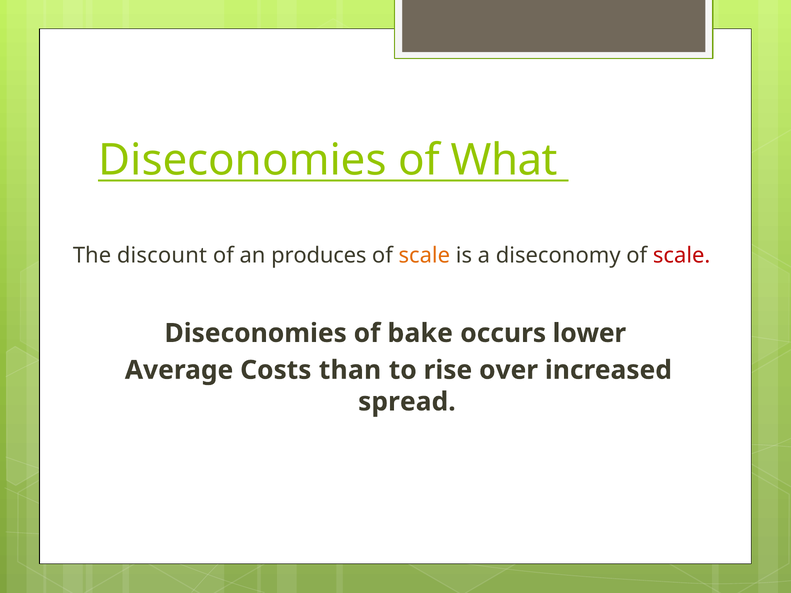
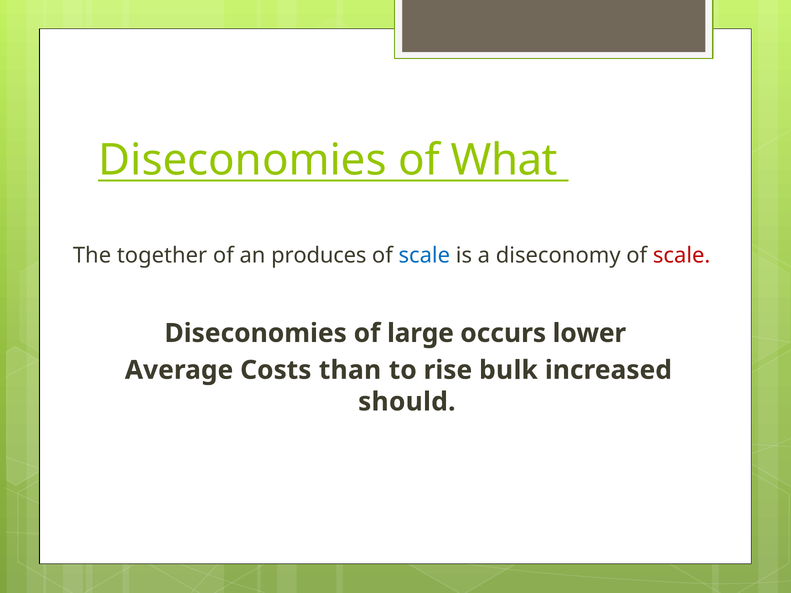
discount: discount -> together
scale at (424, 256) colour: orange -> blue
bake: bake -> large
over: over -> bulk
spread: spread -> should
